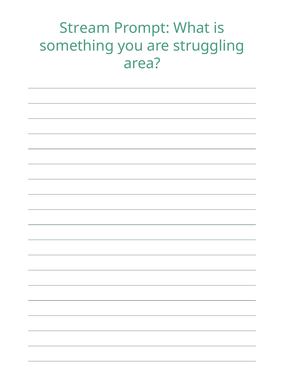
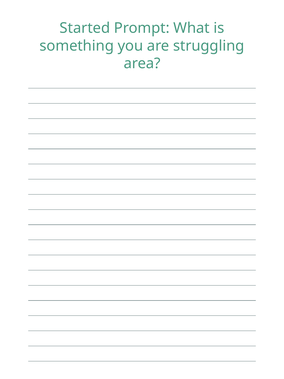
Stream: Stream -> Started
